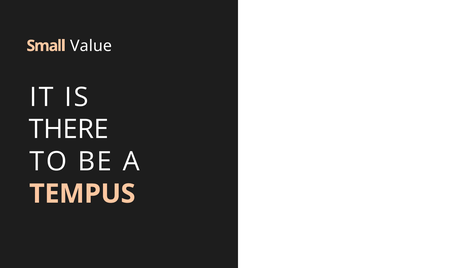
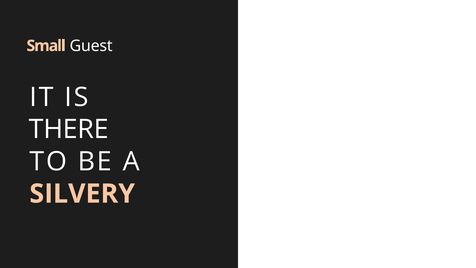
Value: Value -> Guest
TEMPUS: TEMPUS -> SILVERY
